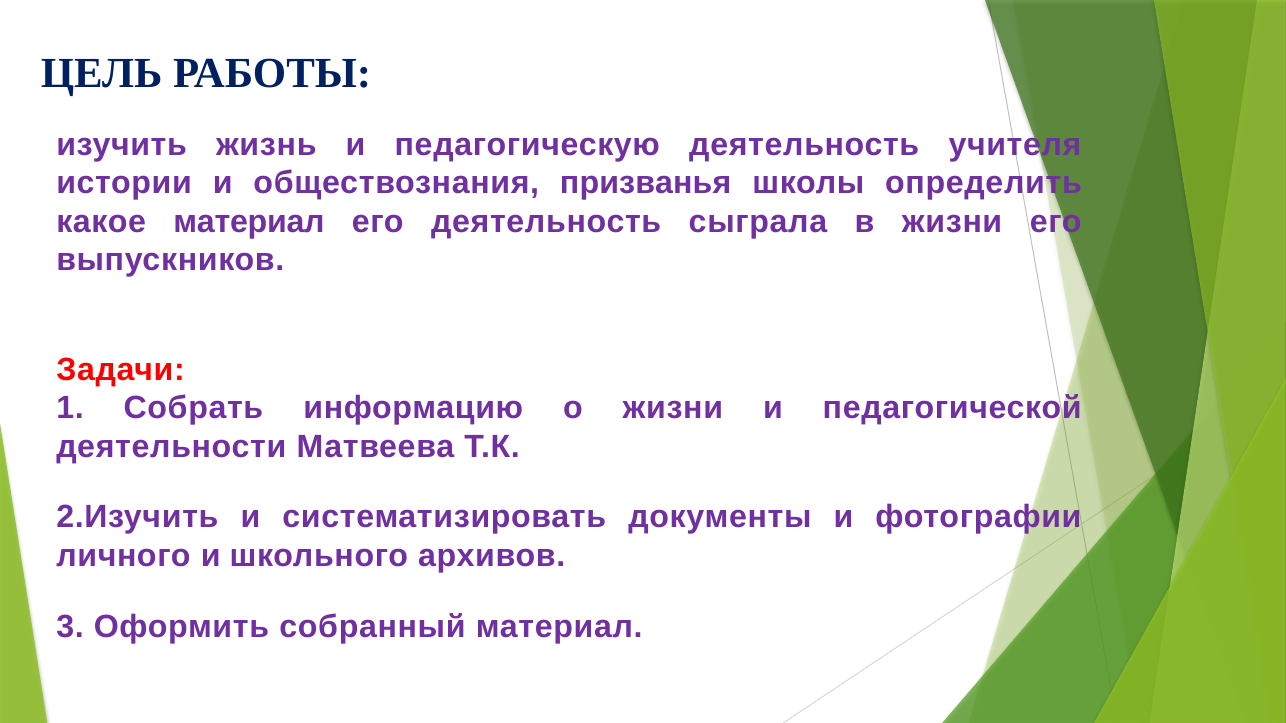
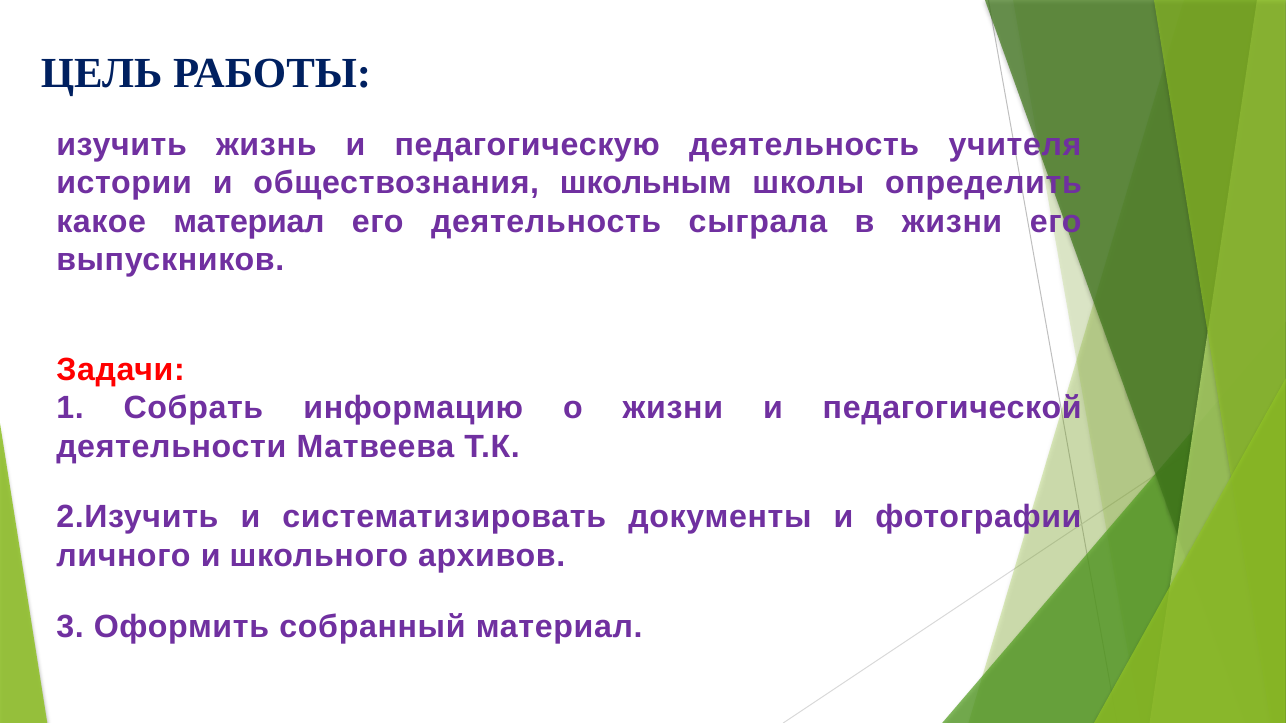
призванья: призванья -> школьным
